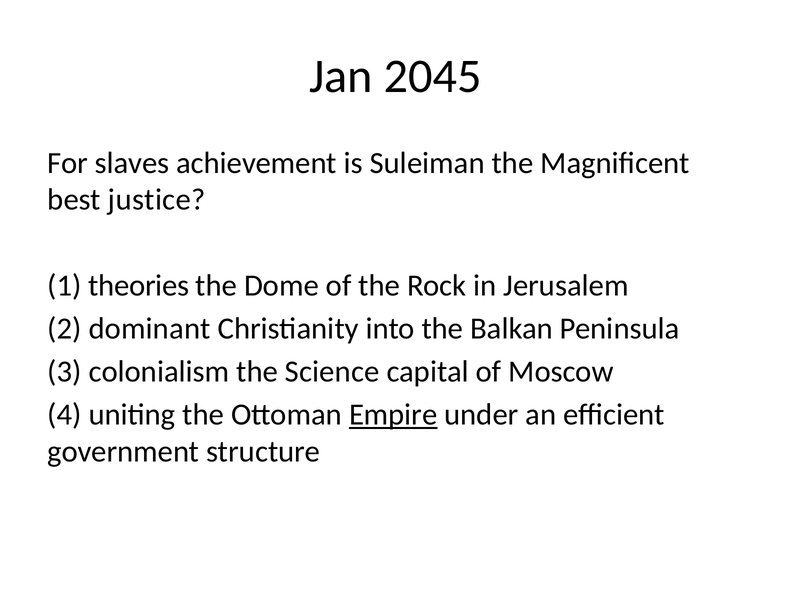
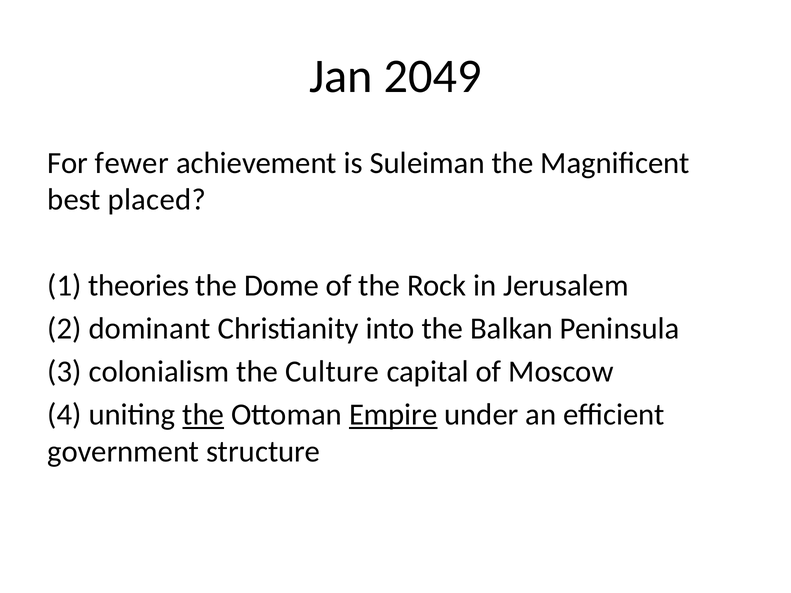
2045: 2045 -> 2049
slaves: slaves -> fewer
justice: justice -> placed
Science: Science -> Culture
the at (203, 415) underline: none -> present
